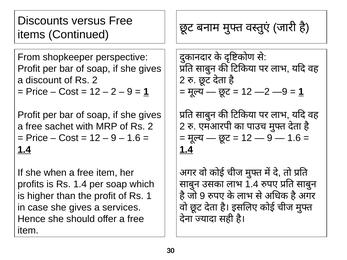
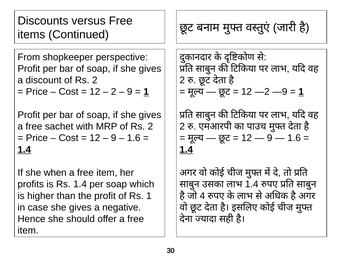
9 at (202, 196): 9 -> 4
services: services -> negative
